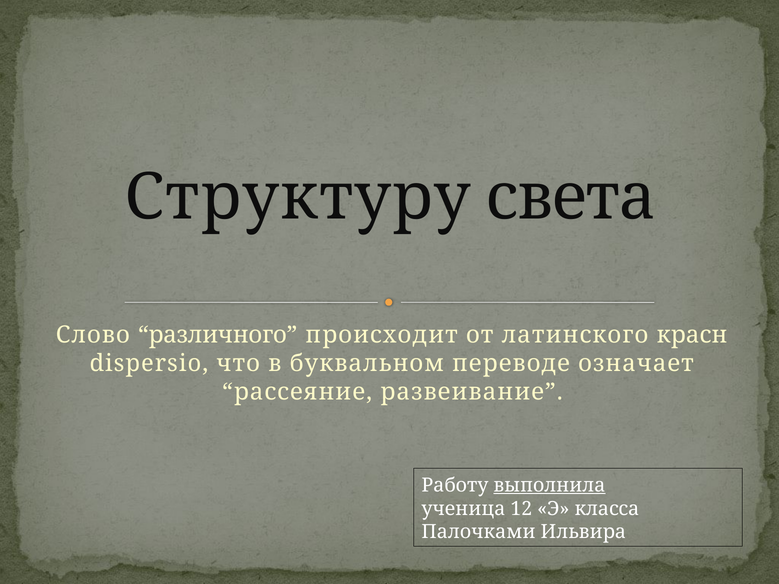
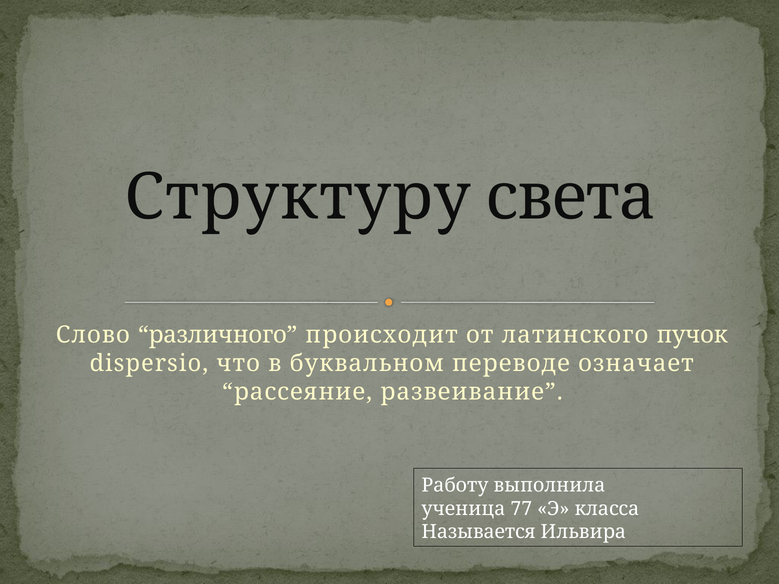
красн: красн -> пучок
выполнила underline: present -> none
12: 12 -> 77
Палочками: Палочками -> Называется
